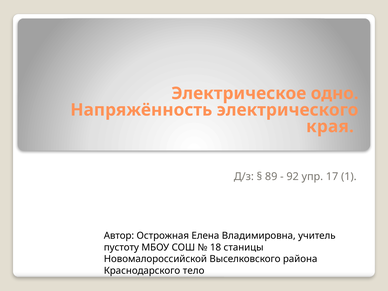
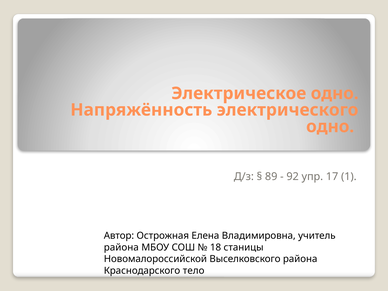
края at (330, 126): края -> одно
пустоту at (121, 247): пустоту -> района
